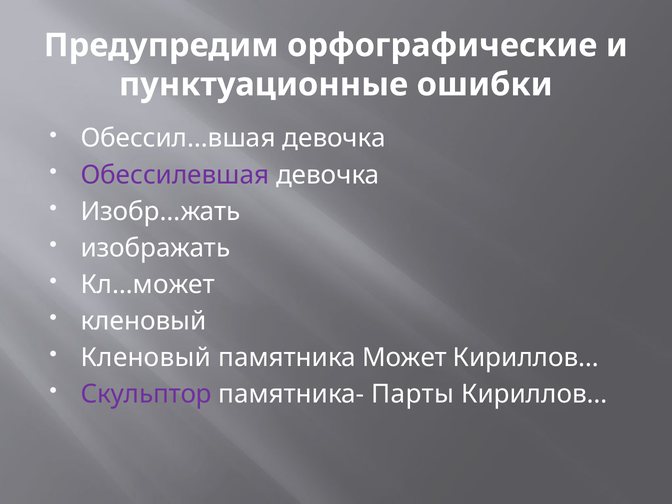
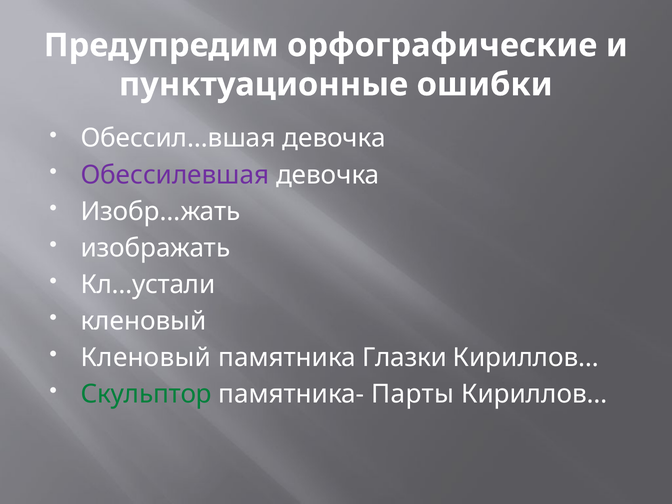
Кл…может: Кл…может -> Кл…устали
Может: Может -> Глазки
Скульптор colour: purple -> green
